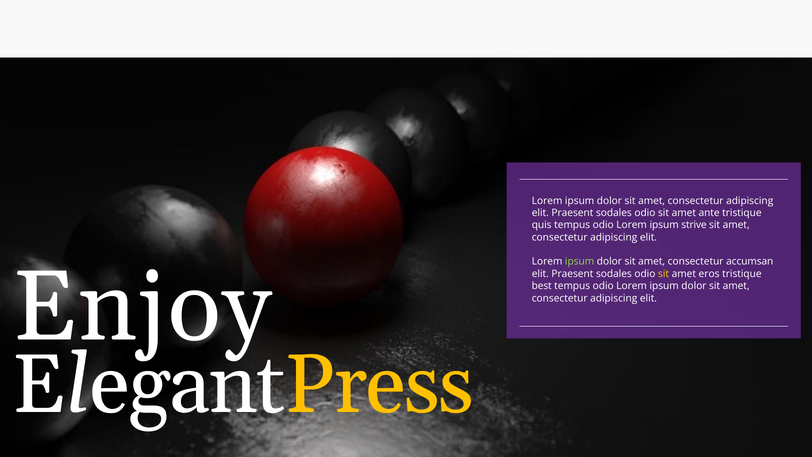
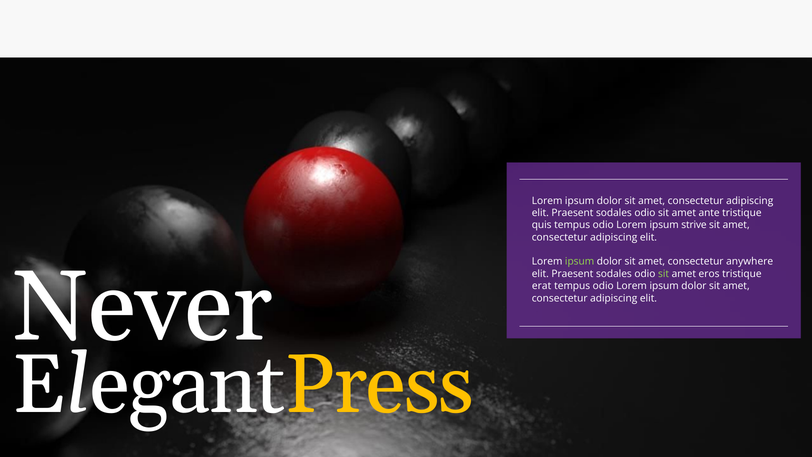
accumsan: accumsan -> anywhere
sit at (664, 274) colour: yellow -> light green
Enjoy: Enjoy -> Never
best: best -> erat
